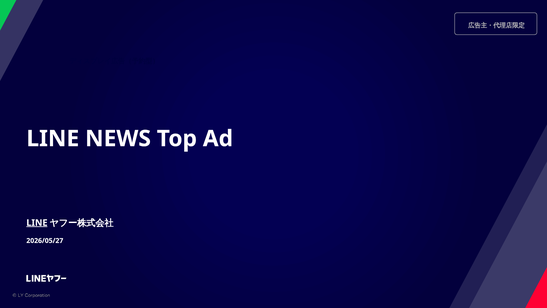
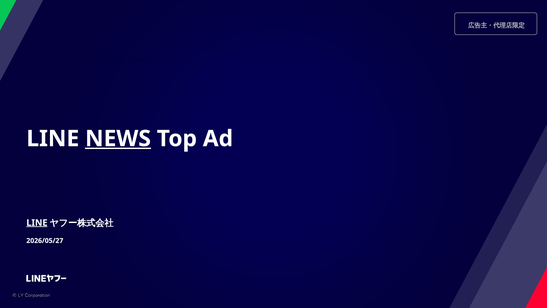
NEWS underline: none -> present
